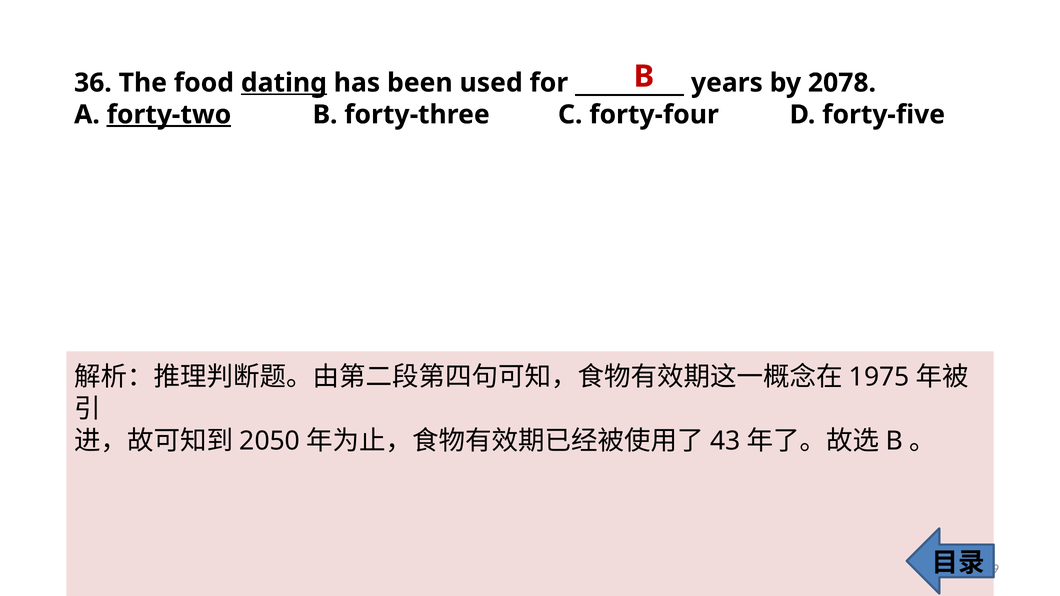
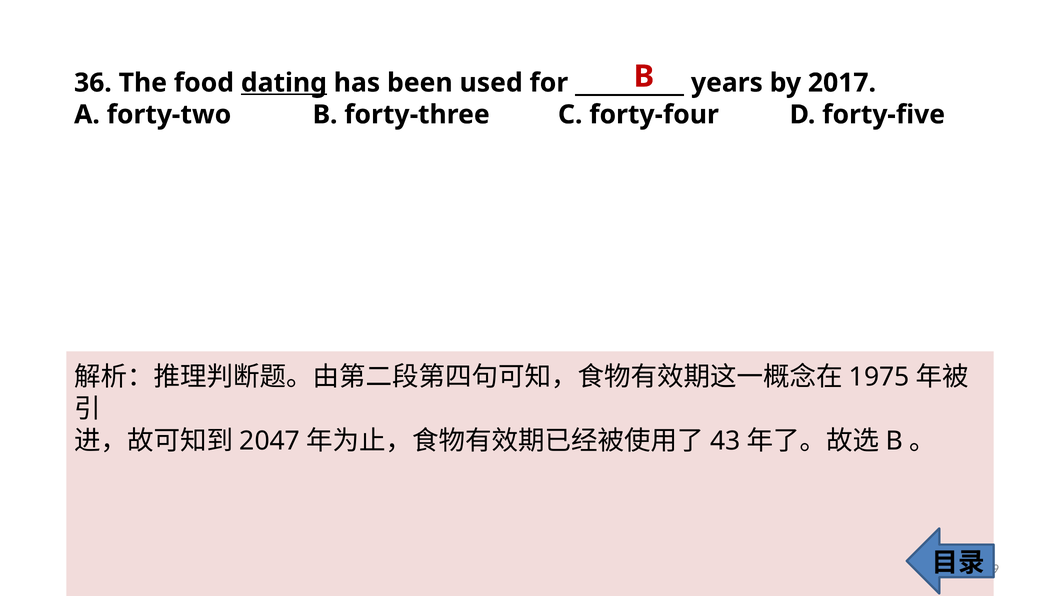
2078: 2078 -> 2017
forty-two underline: present -> none
2050: 2050 -> 2047
